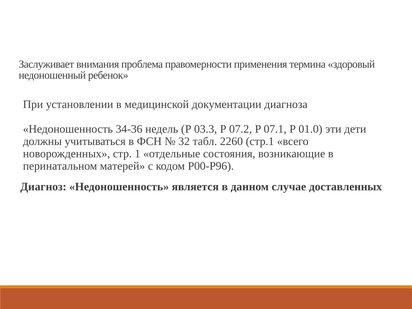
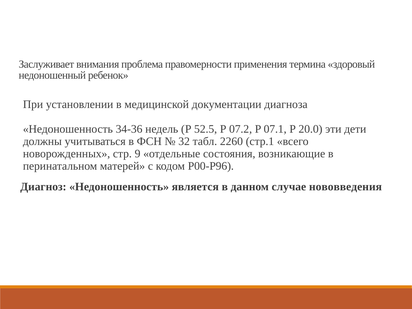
03.3: 03.3 -> 52.5
01.0: 01.0 -> 20.0
1: 1 -> 9
доставленных: доставленных -> нововведения
